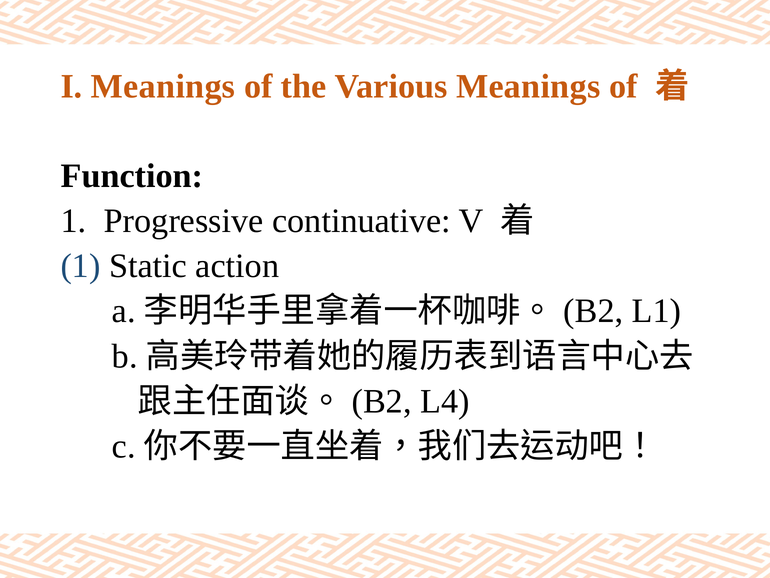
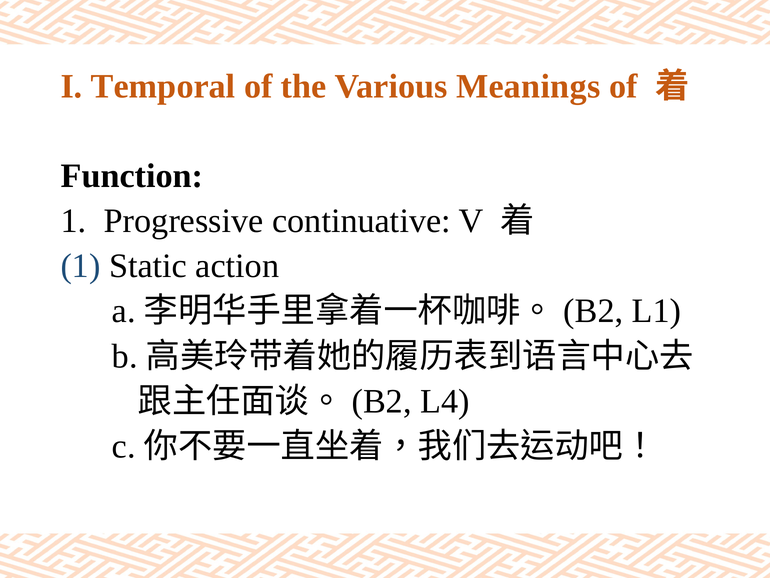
I Meanings: Meanings -> Temporal
